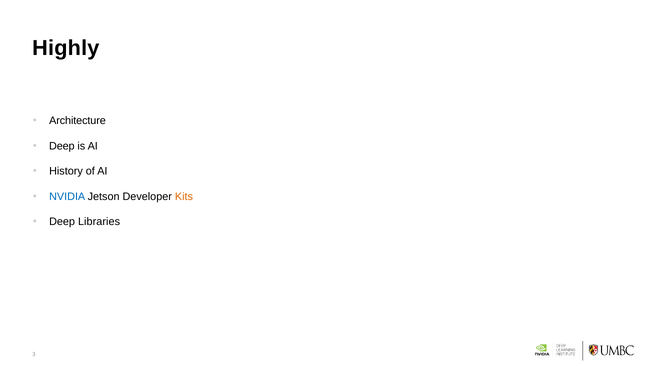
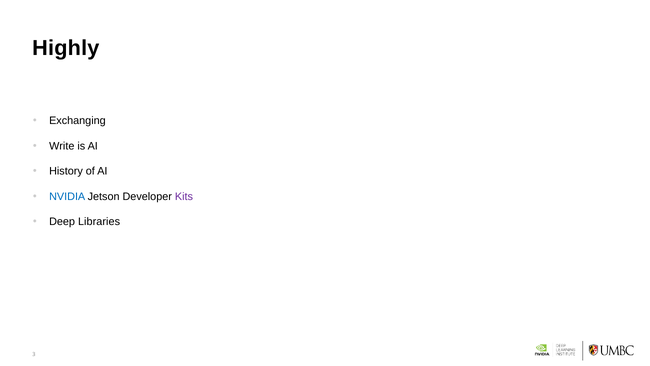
Architecture: Architecture -> Exchanging
Deep at (62, 146): Deep -> Write
Kits colour: orange -> purple
